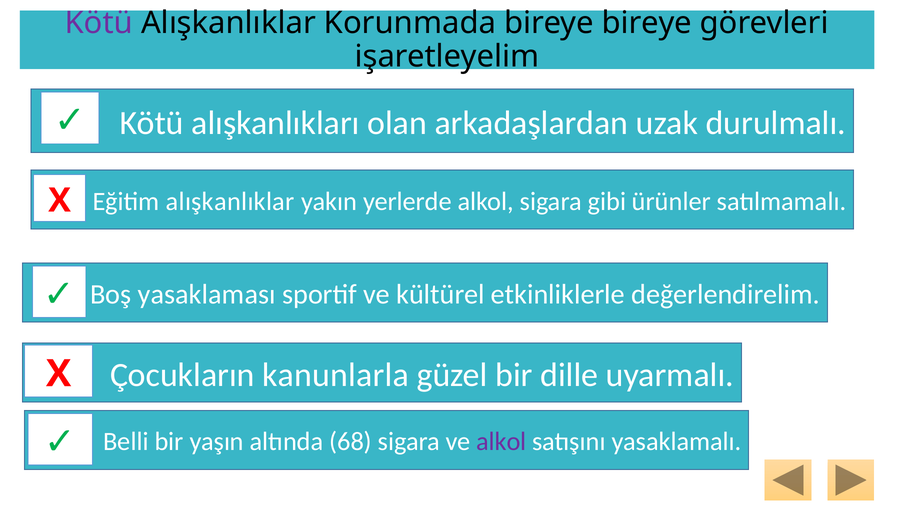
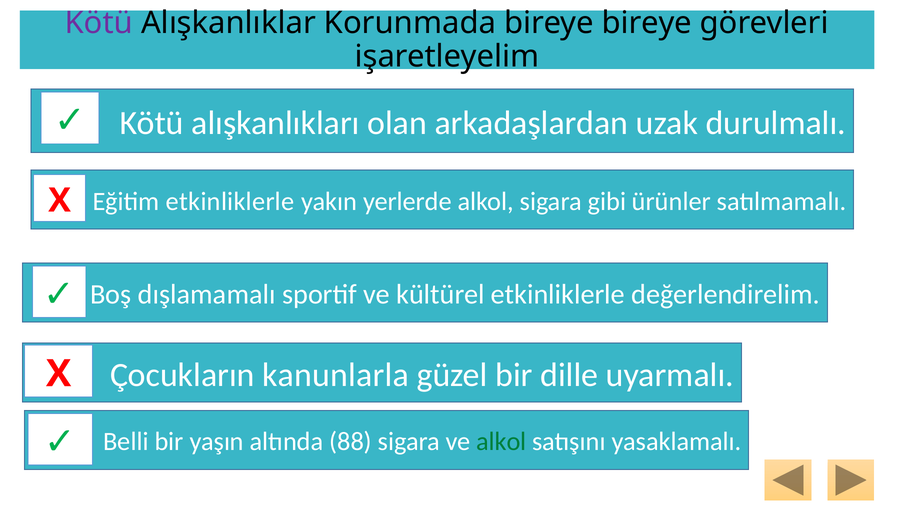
Eğitim alışkanlıklar: alışkanlıklar -> etkinliklerle
yasaklaması: yasaklaması -> dışlamamalı
68: 68 -> 88
alkol at (501, 441) colour: purple -> green
